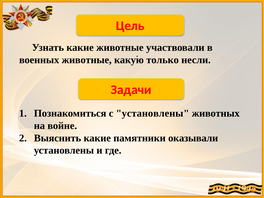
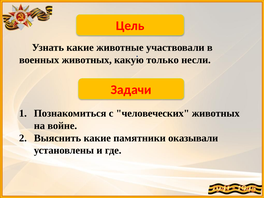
военных животные: животные -> животных
с установлены: установлены -> человеческих
